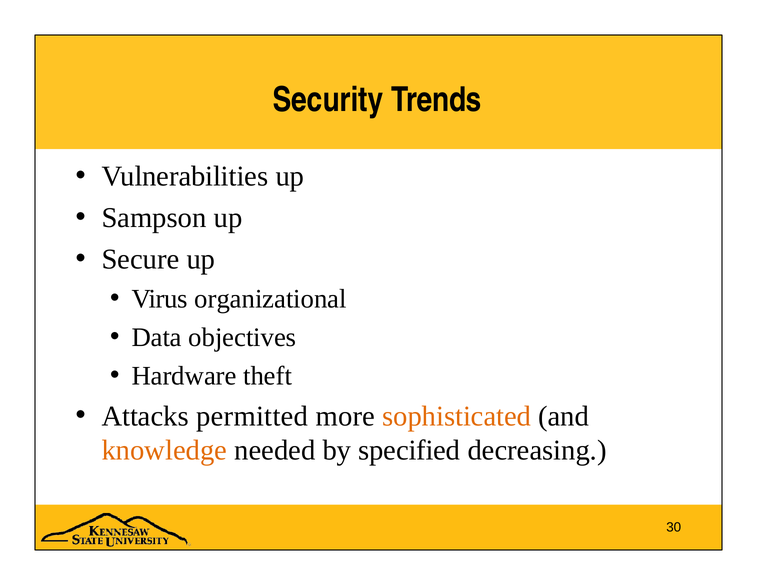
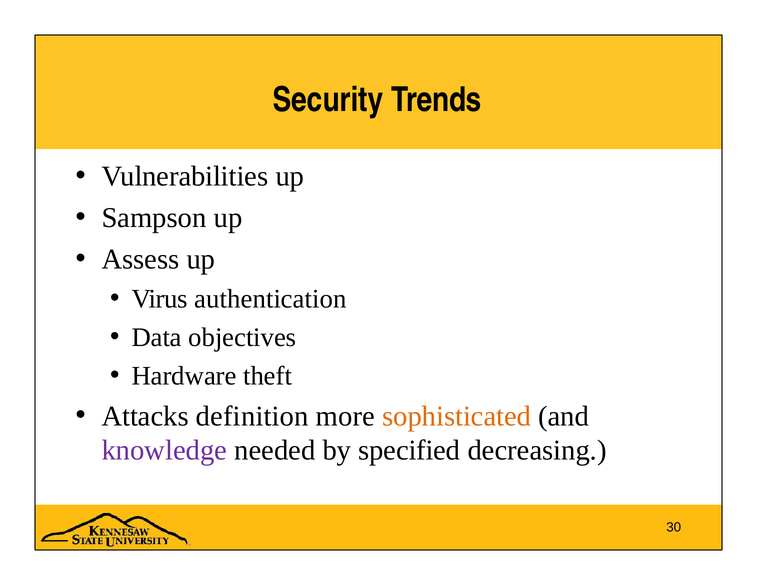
Secure: Secure -> Assess
organizational: organizational -> authentication
permitted: permitted -> definition
knowledge colour: orange -> purple
